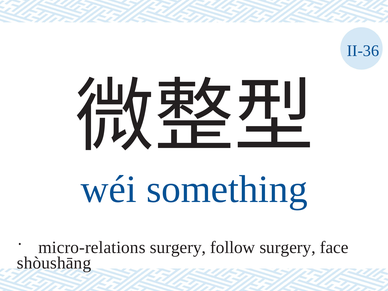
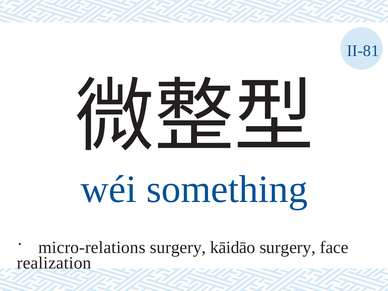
II-36: II-36 -> II-81
follow: follow -> kāidāo
shòushāng: shòushāng -> realization
